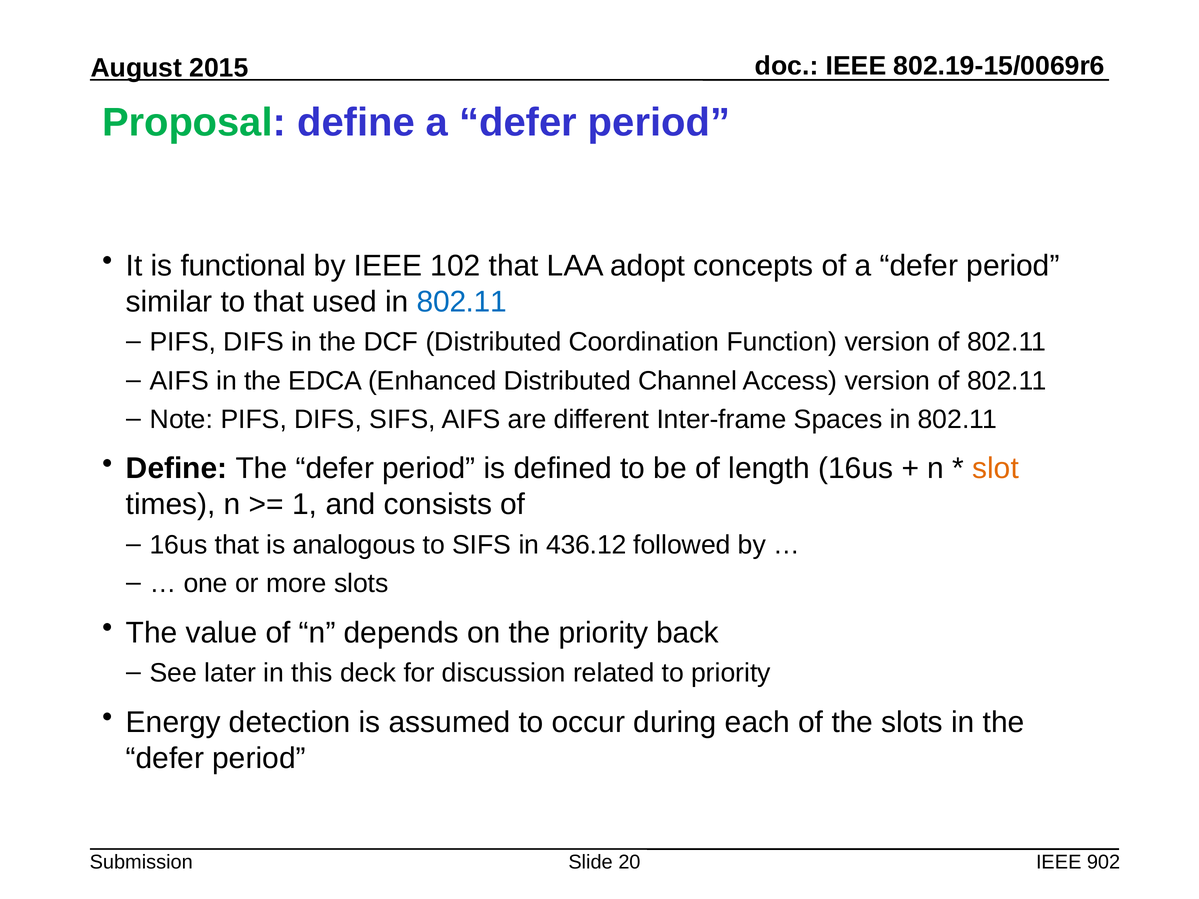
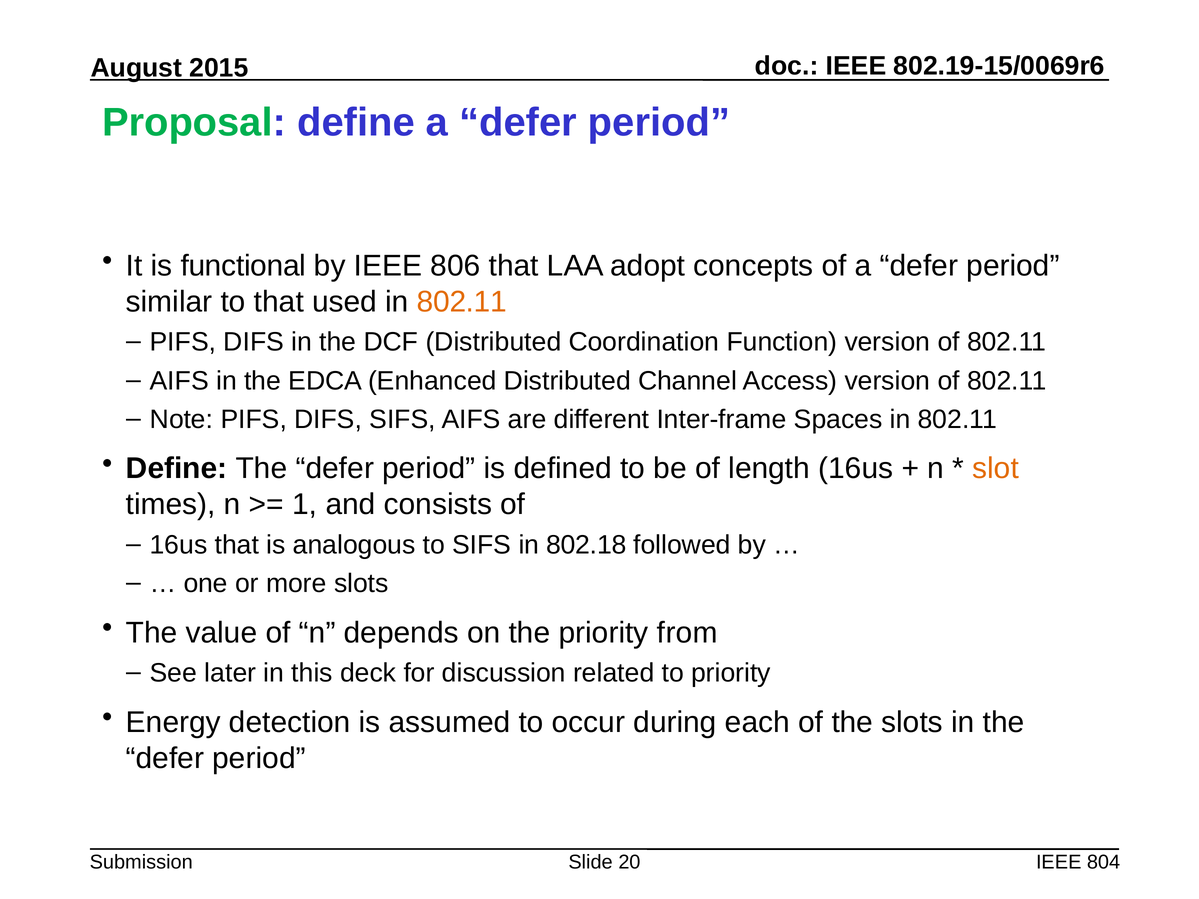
102: 102 -> 806
802.11 at (462, 302) colour: blue -> orange
436.12: 436.12 -> 802.18
back: back -> from
902: 902 -> 804
